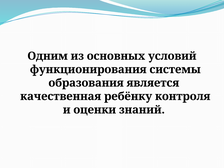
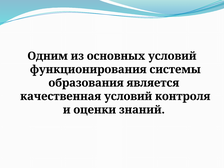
качественная ребёнку: ребёнку -> условий
